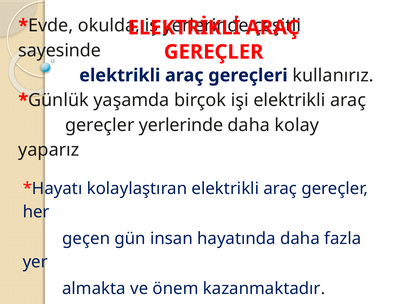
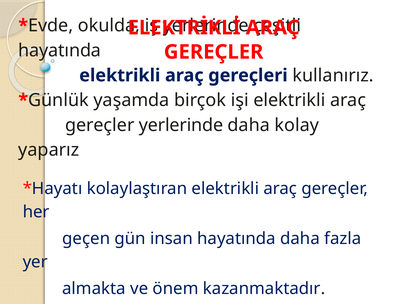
sayesinde at (60, 51): sayesinde -> hayatında
